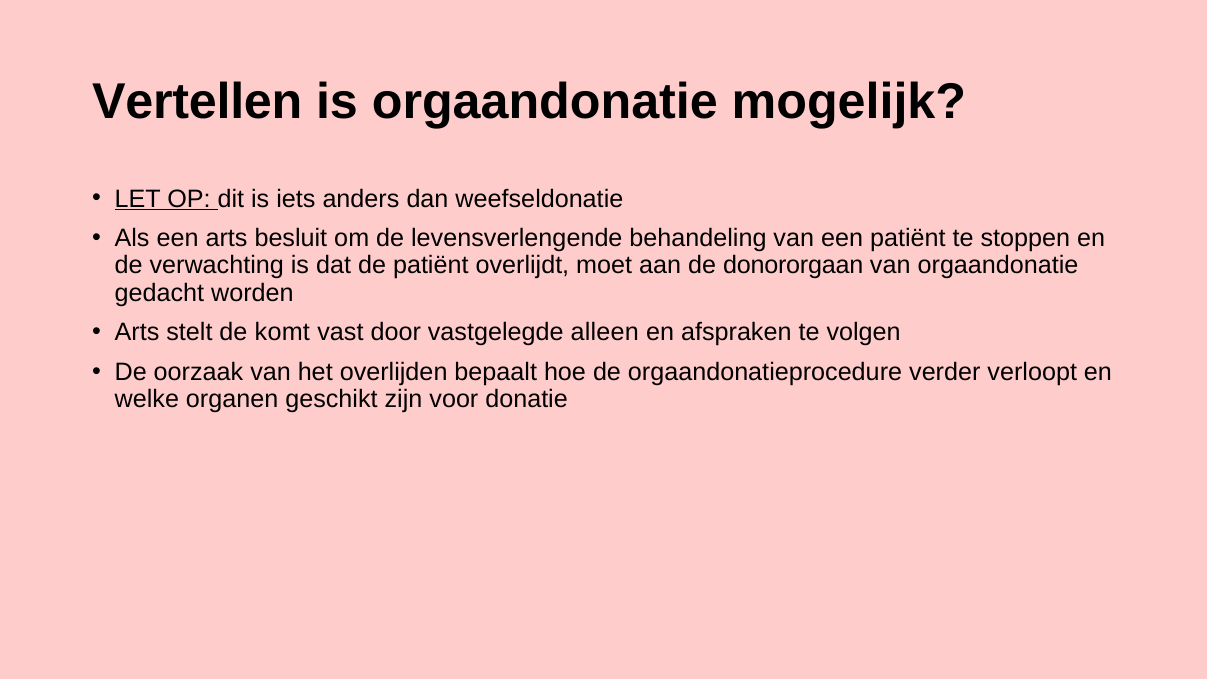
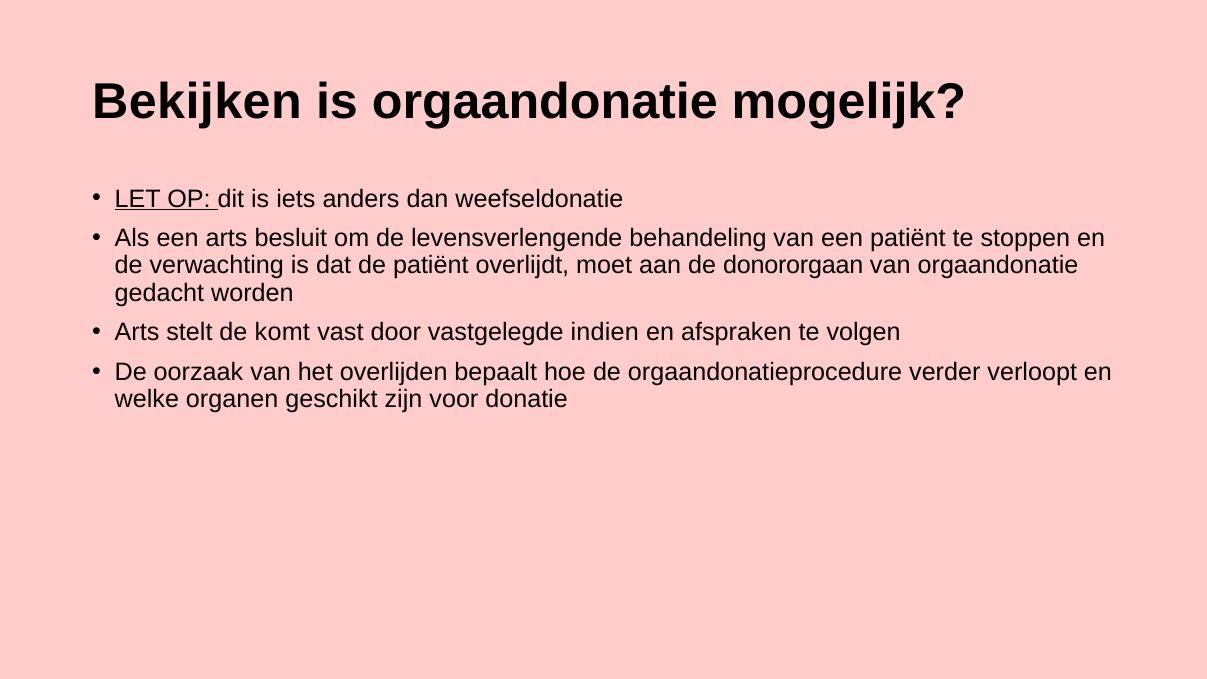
Vertellen: Vertellen -> Bekijken
alleen: alleen -> indien
